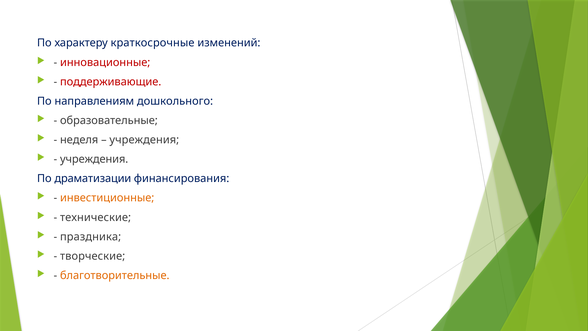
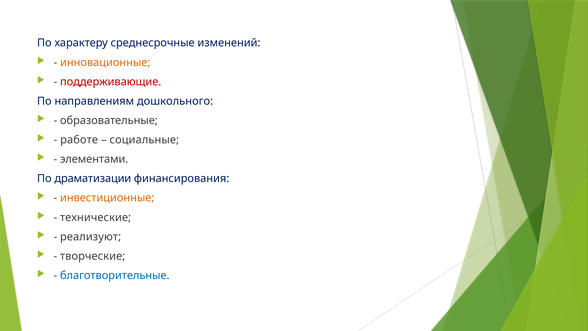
краткосрочные: краткосрочные -> среднесрочные
инновационные colour: red -> orange
неделя: неделя -> работе
учреждения at (144, 140): учреждения -> социальные
учреждения at (94, 159): учреждения -> элементами
праздника: праздника -> реализуют
благотворительные colour: orange -> blue
